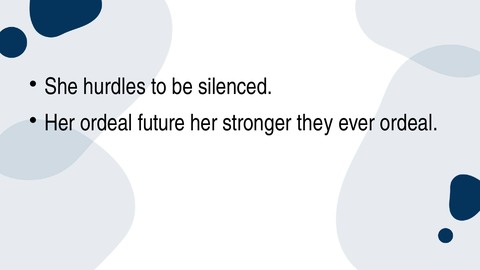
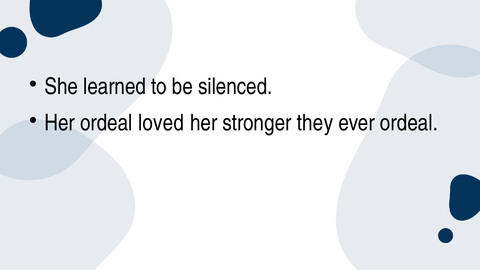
hurdles: hurdles -> learned
future: future -> loved
